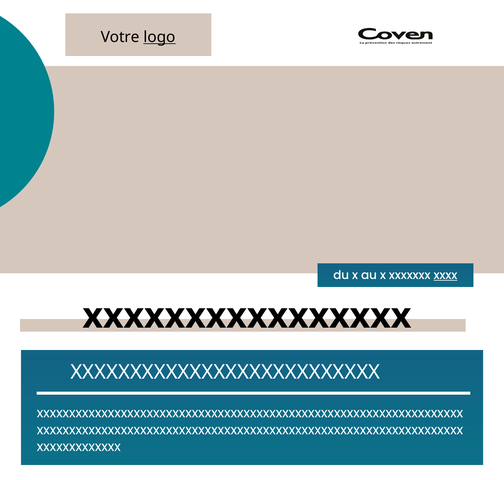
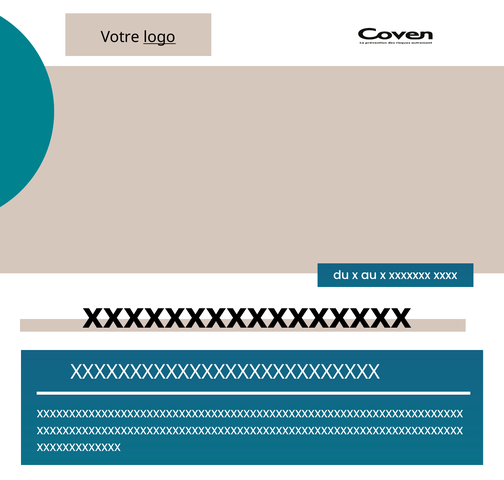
xxxx underline: present -> none
